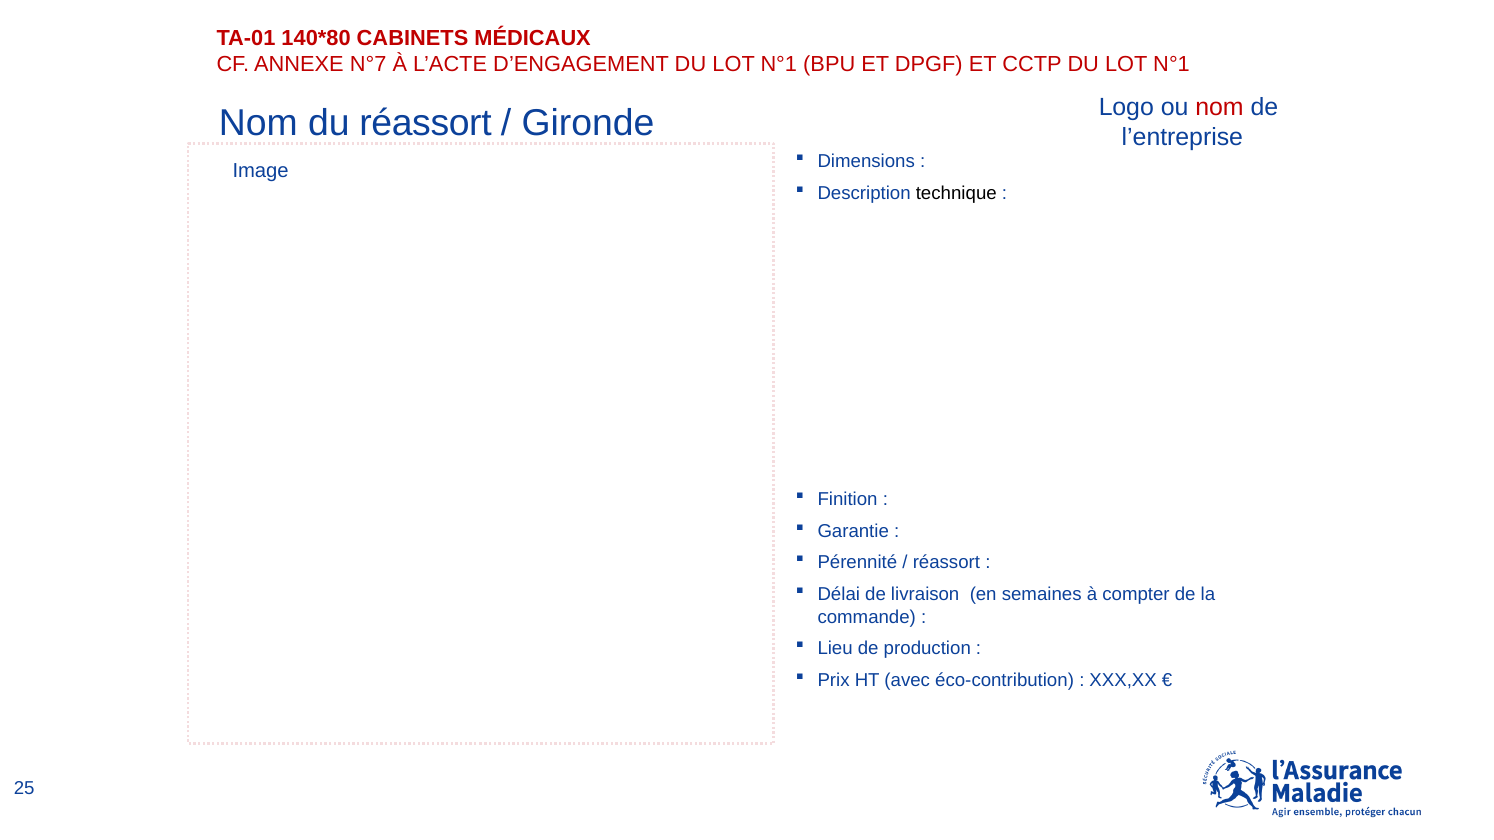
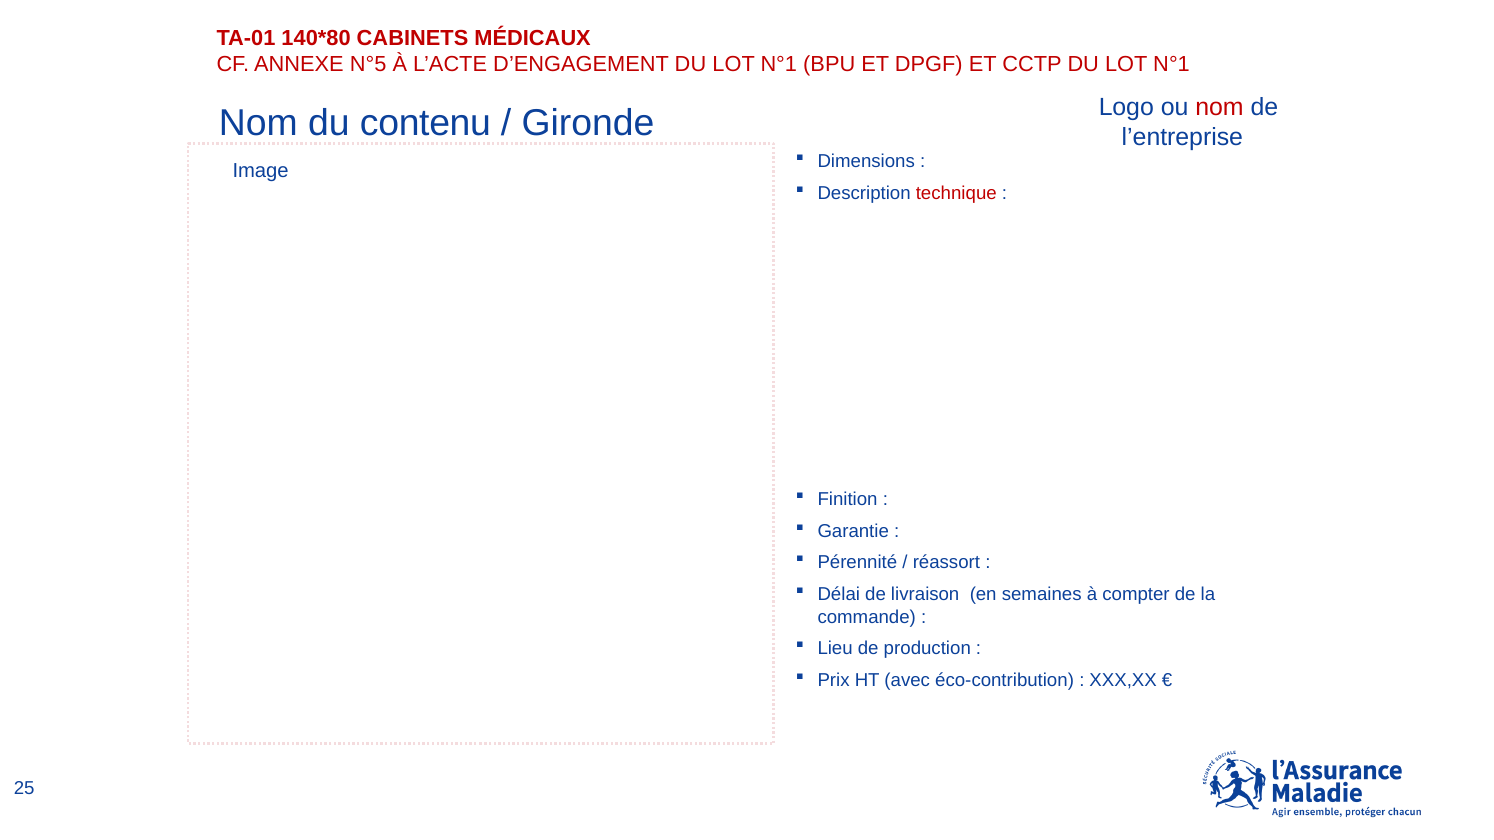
N°7: N°7 -> N°5
du réassort: réassort -> contenu
technique colour: black -> red
